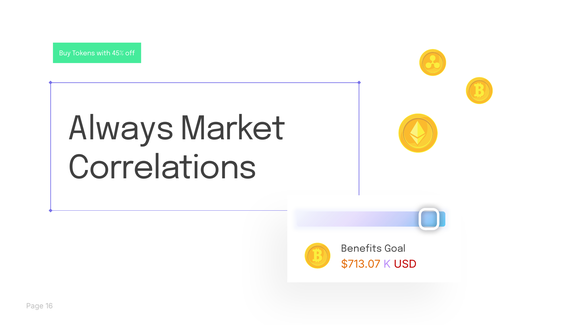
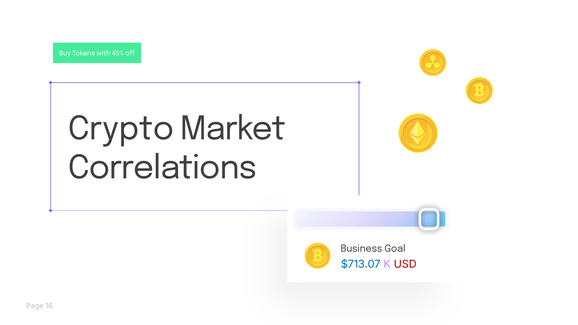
Always: Always -> Crypto
Benefits: Benefits -> Business
$713.07 colour: orange -> blue
